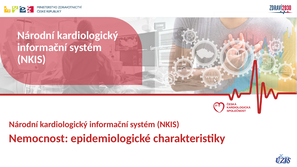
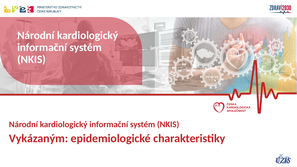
Nemocnost: Nemocnost -> Vykázaným
